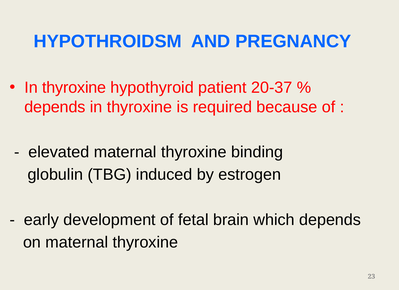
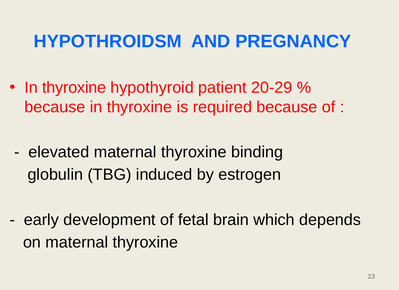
20-37: 20-37 -> 20-29
depends at (55, 107): depends -> because
